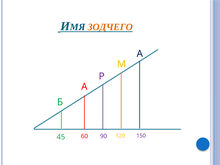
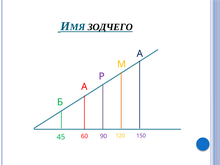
ЗОДЧЕГО colour: orange -> black
